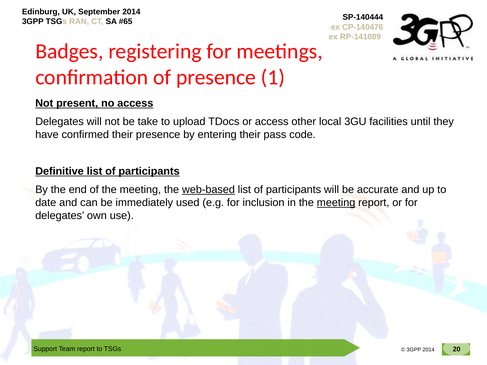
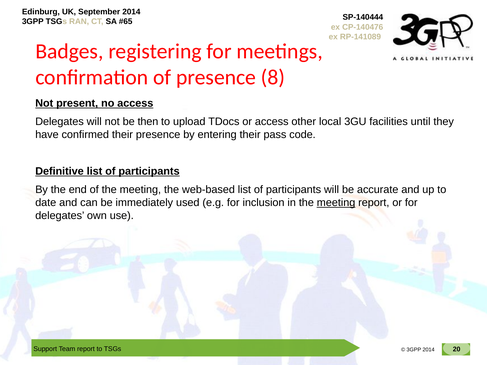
1: 1 -> 8
take: take -> then
web-based underline: present -> none
